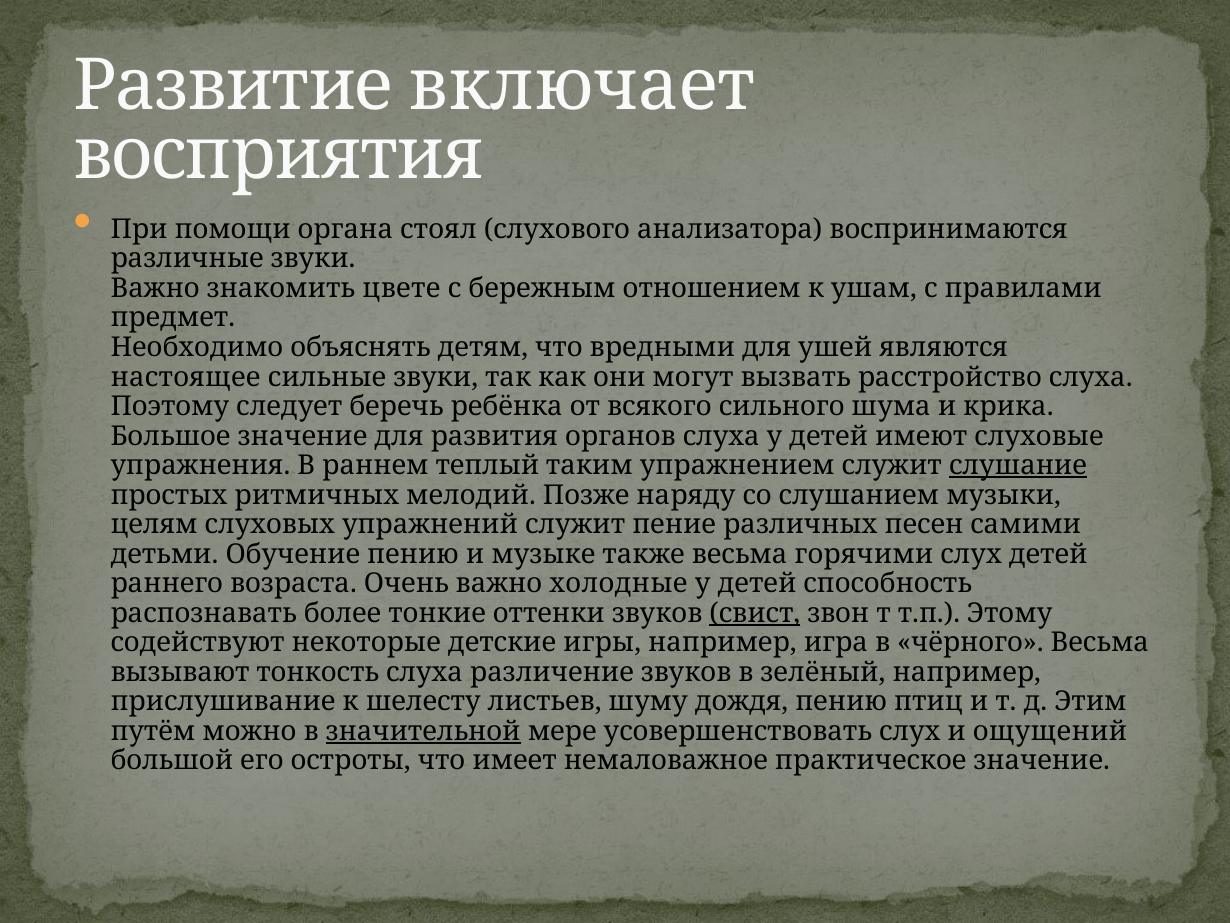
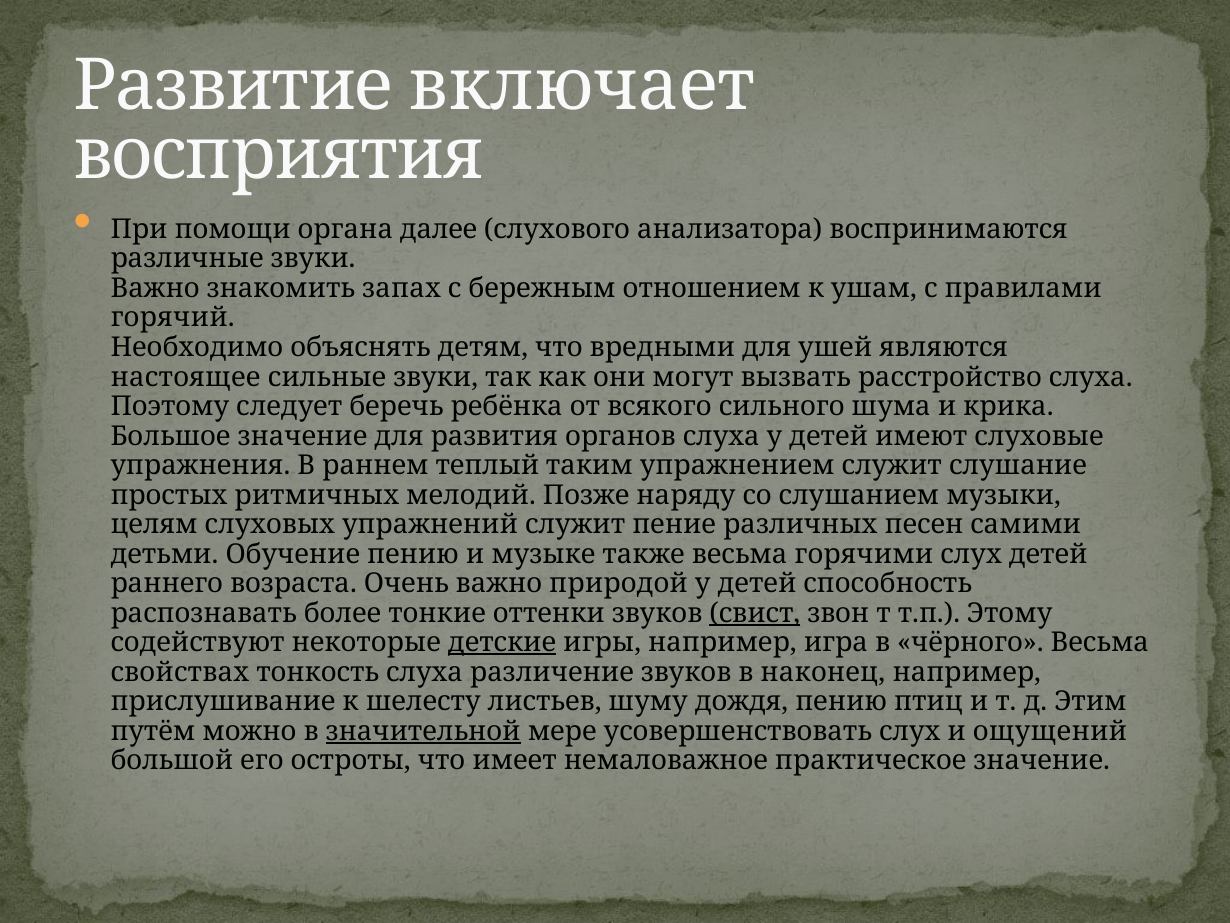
стоял: стоял -> далее
цвете: цвете -> запах
предмет: предмет -> горячий
слушание underline: present -> none
холодные: холодные -> природой
детские underline: none -> present
вызывают: вызывают -> свойствах
зелёный: зелёный -> наконец
